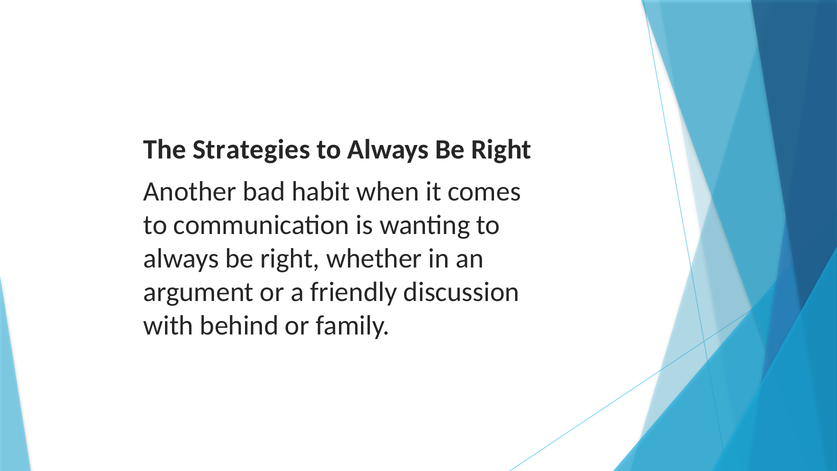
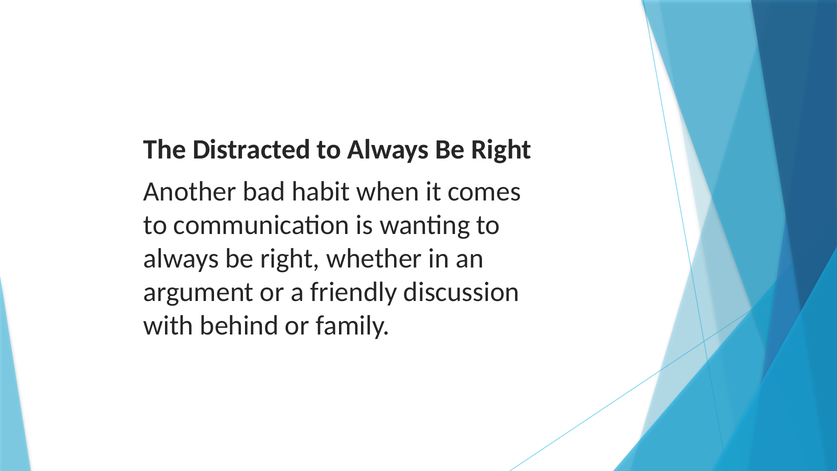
Strategies: Strategies -> Distracted
